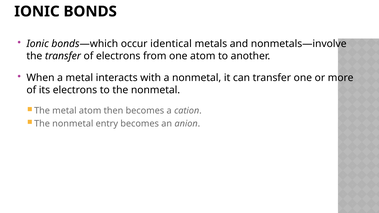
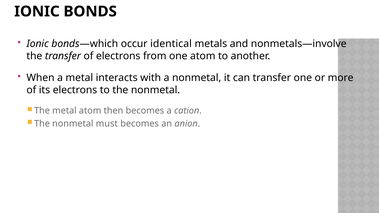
entry: entry -> must
